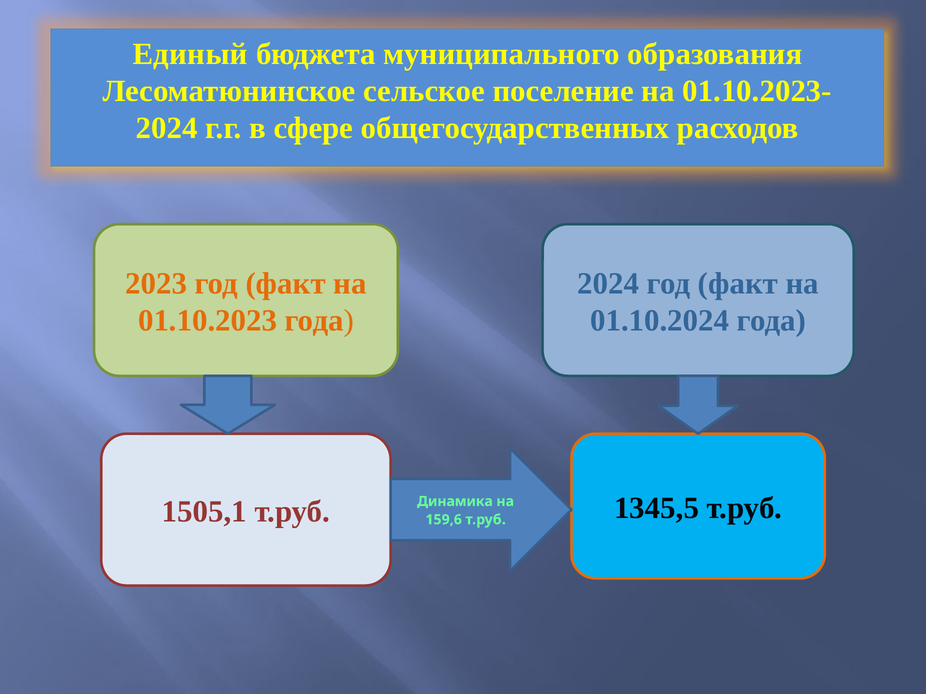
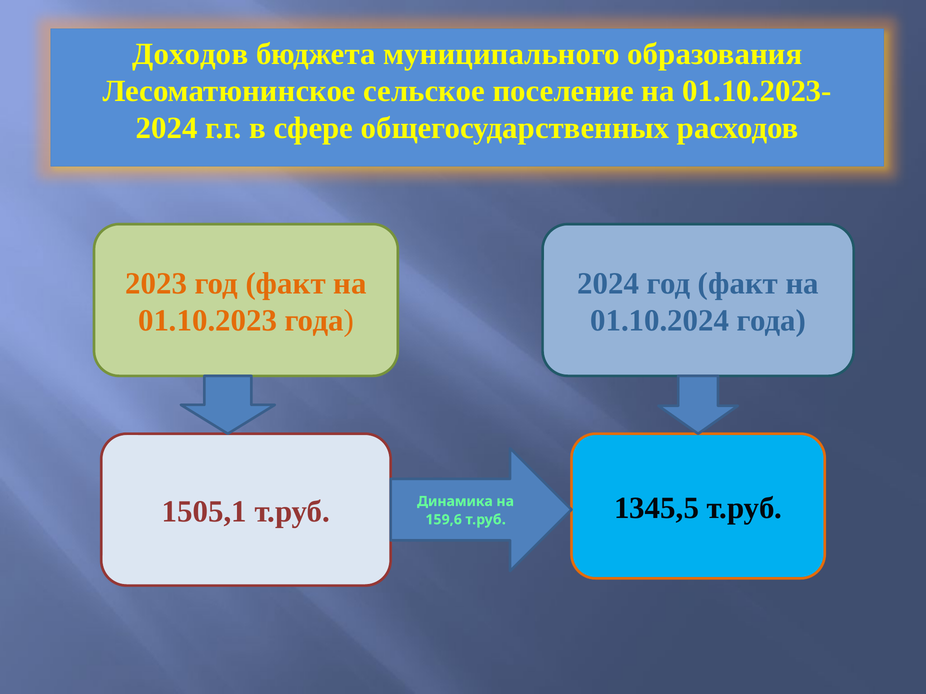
Единый: Единый -> Доходов
